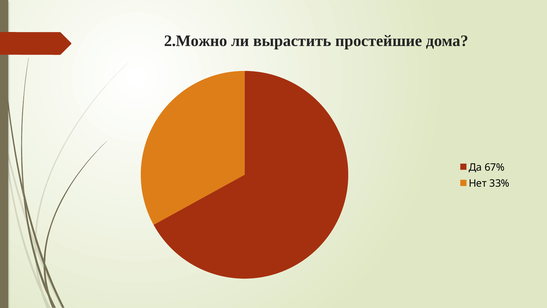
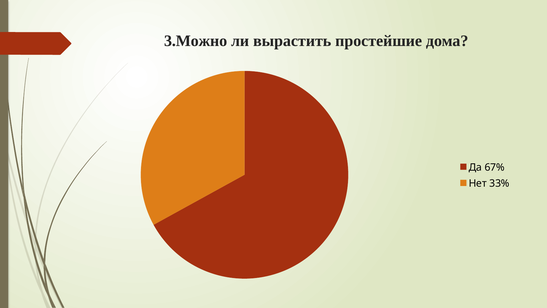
2.Можно: 2.Можно -> 3.Можно
